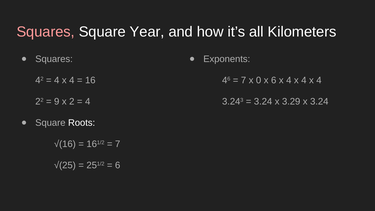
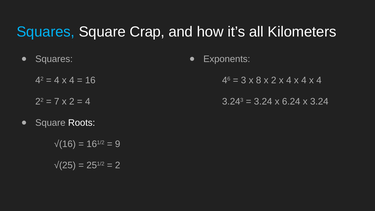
Squares at (46, 32) colour: pink -> light blue
Year: Year -> Crap
7 at (244, 80): 7 -> 3
0: 0 -> 8
6 at (274, 80): 6 -> 2
9: 9 -> 7
3.29: 3.29 -> 6.24
7 at (118, 144): 7 -> 9
6 at (118, 165): 6 -> 2
